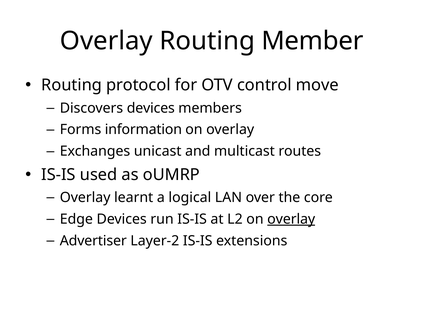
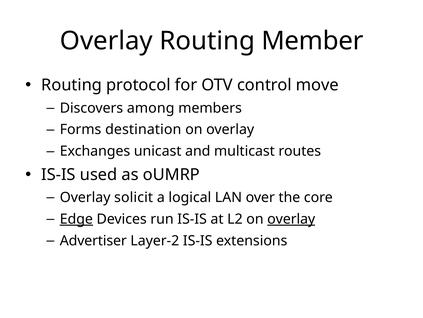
Discovers devices: devices -> among
information: information -> destination
learnt: learnt -> solicit
Edge underline: none -> present
